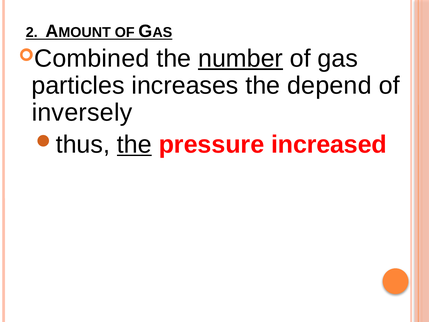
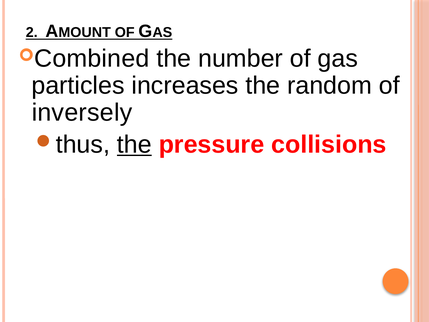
number underline: present -> none
depend: depend -> random
increased: increased -> collisions
